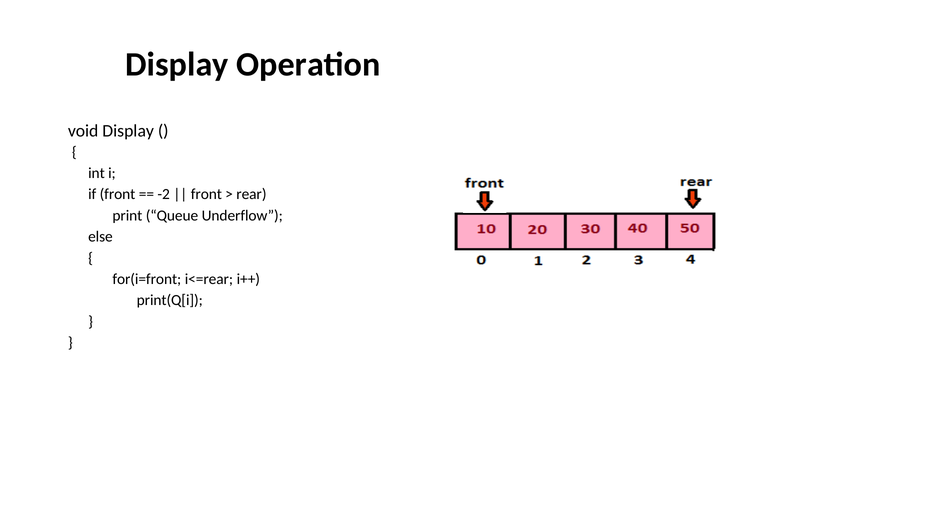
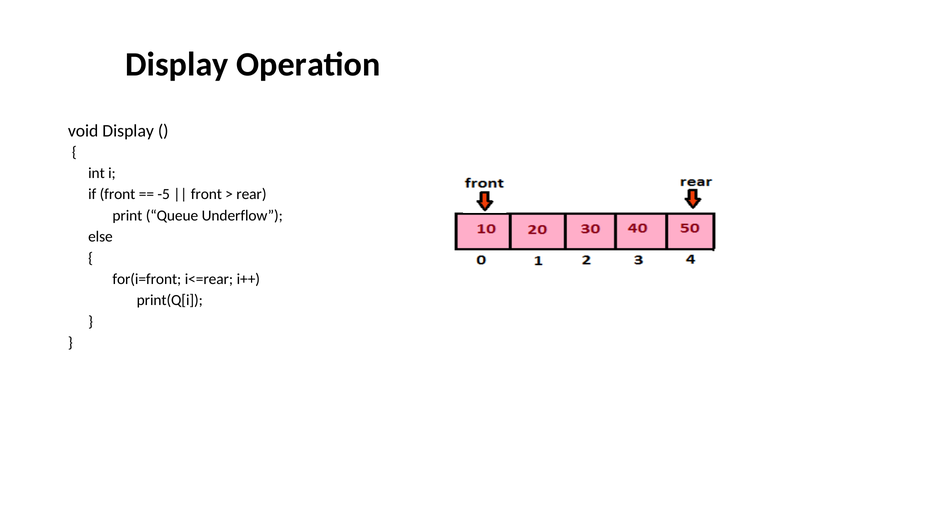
-2: -2 -> -5
